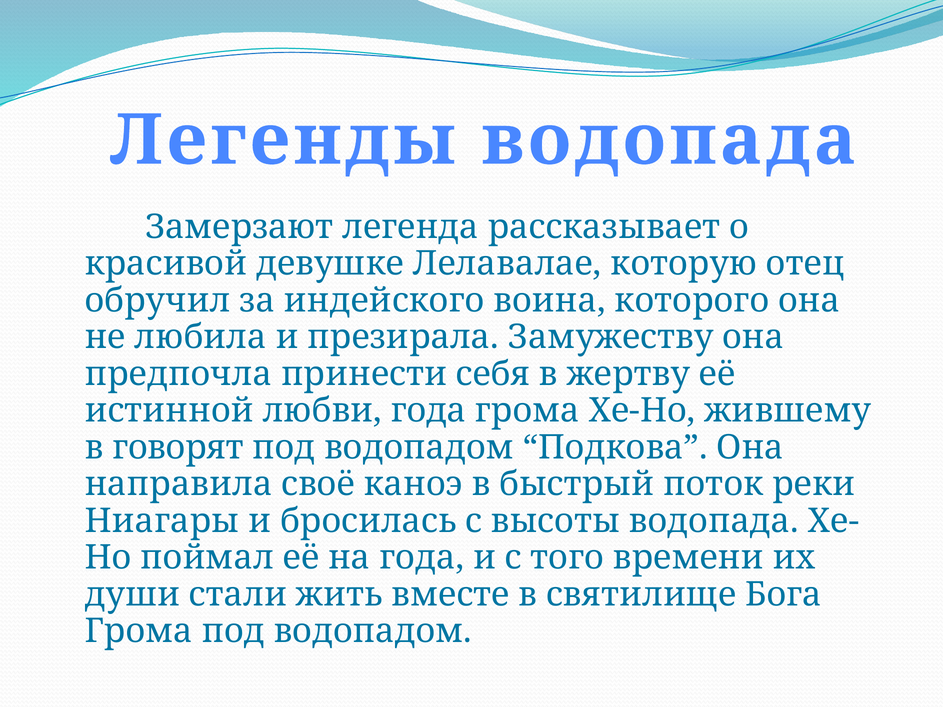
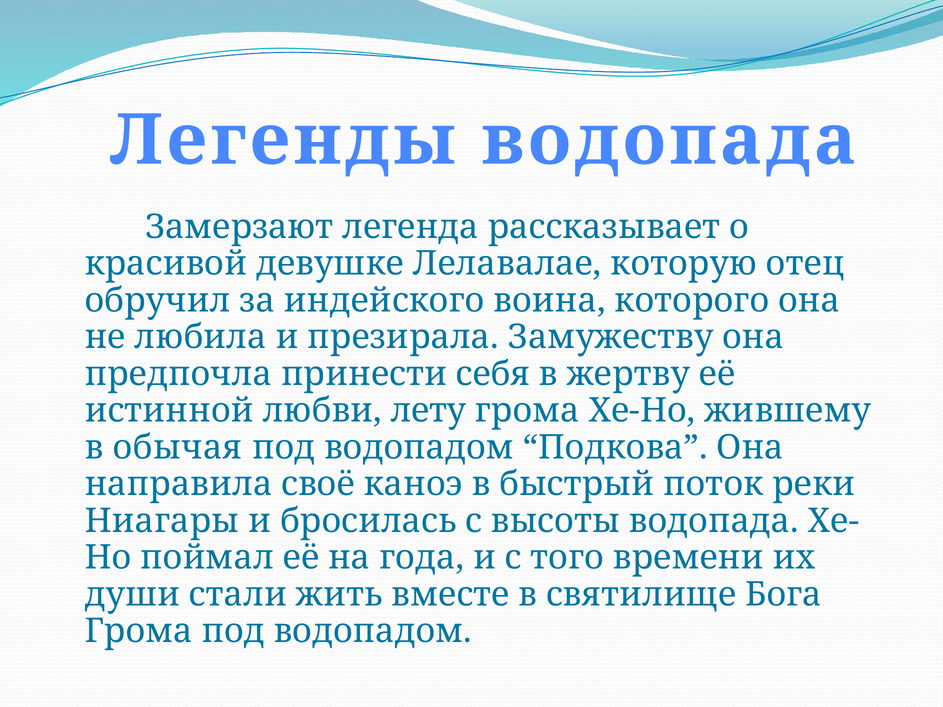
любви года: года -> лету
говорят: говорят -> обычая
